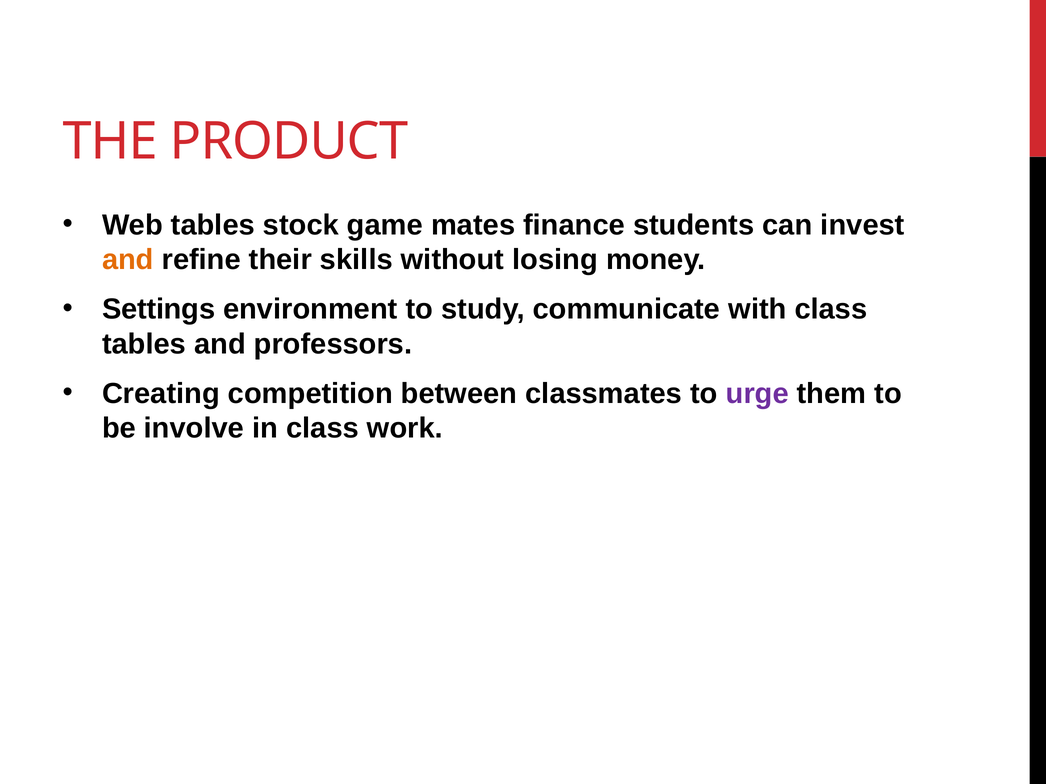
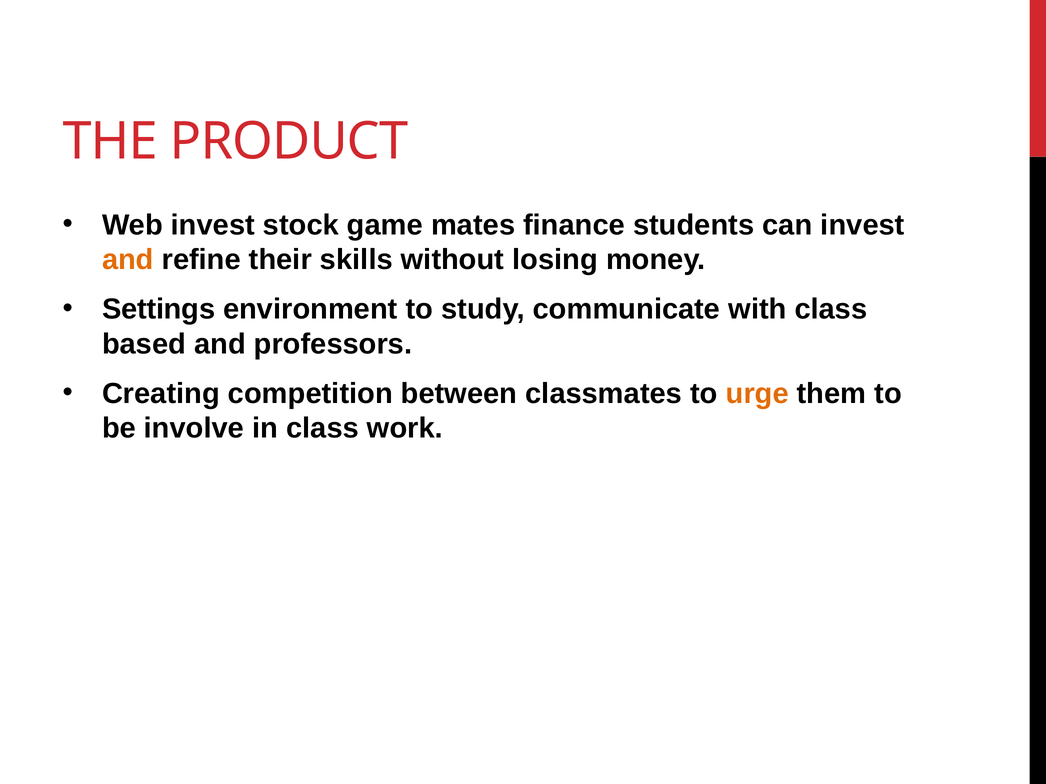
Web tables: tables -> invest
tables at (144, 344): tables -> based
urge colour: purple -> orange
